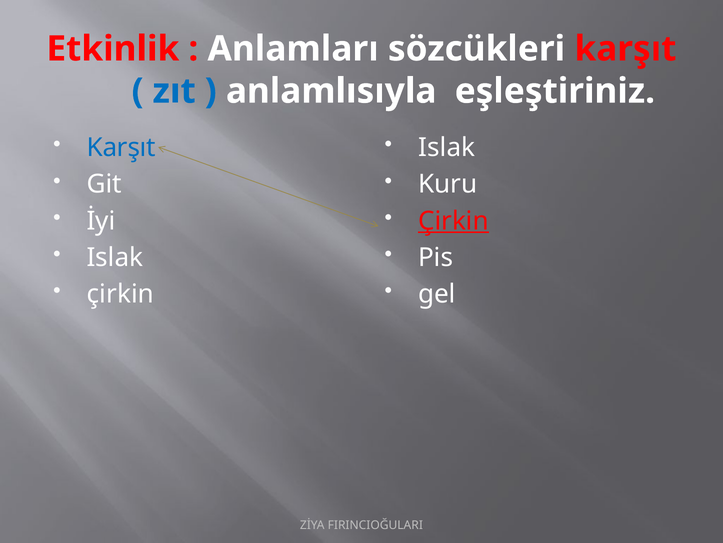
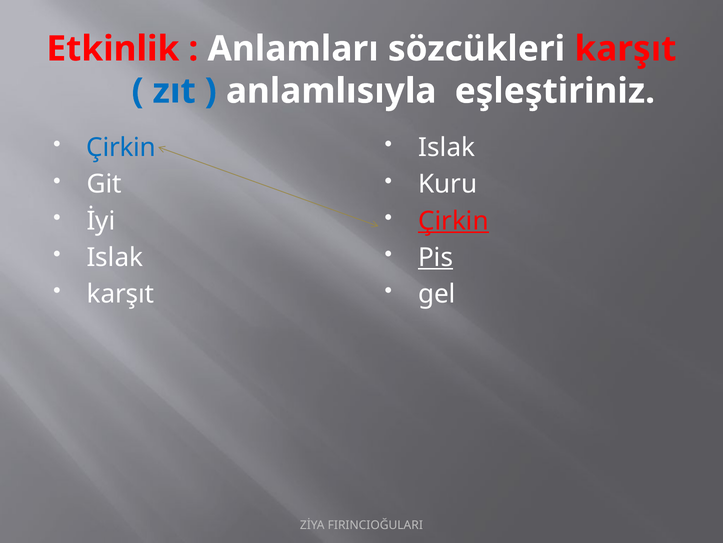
Karşıt at (121, 148): Karşıt -> Çirkin
Pis underline: none -> present
çirkin at (120, 294): çirkin -> karşıt
